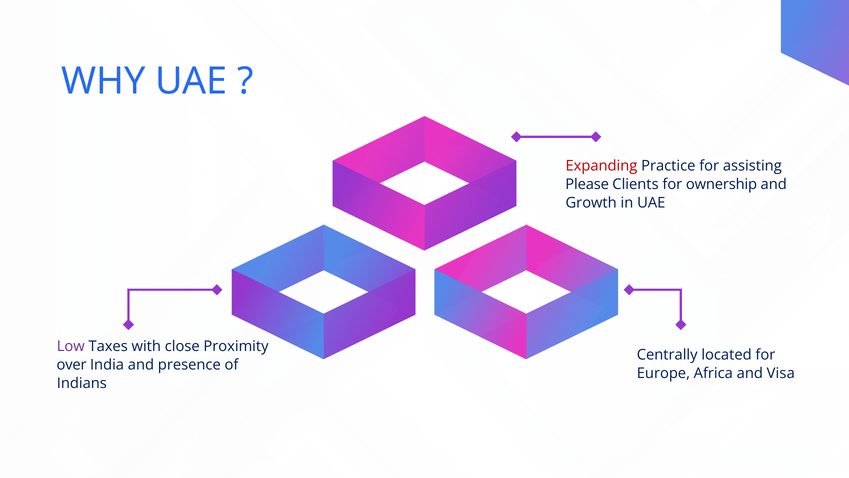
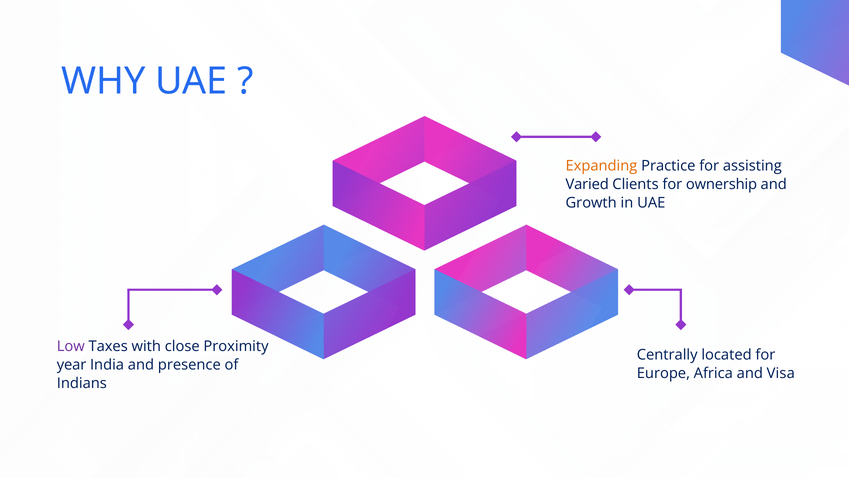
Expanding colour: red -> orange
Please: Please -> Varied
over: over -> year
